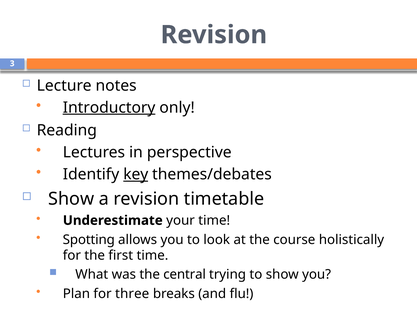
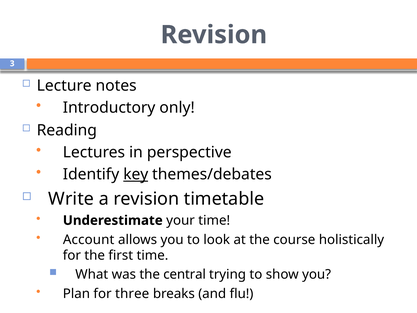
Introductory underline: present -> none
Show at (71, 199): Show -> Write
Spotting: Spotting -> Account
